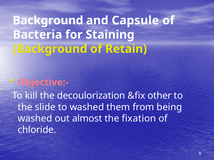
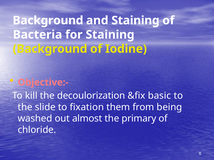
and Capsule: Capsule -> Staining
Retain: Retain -> Iodine
other: other -> basic
to washed: washed -> fixation
fixation: fixation -> primary
